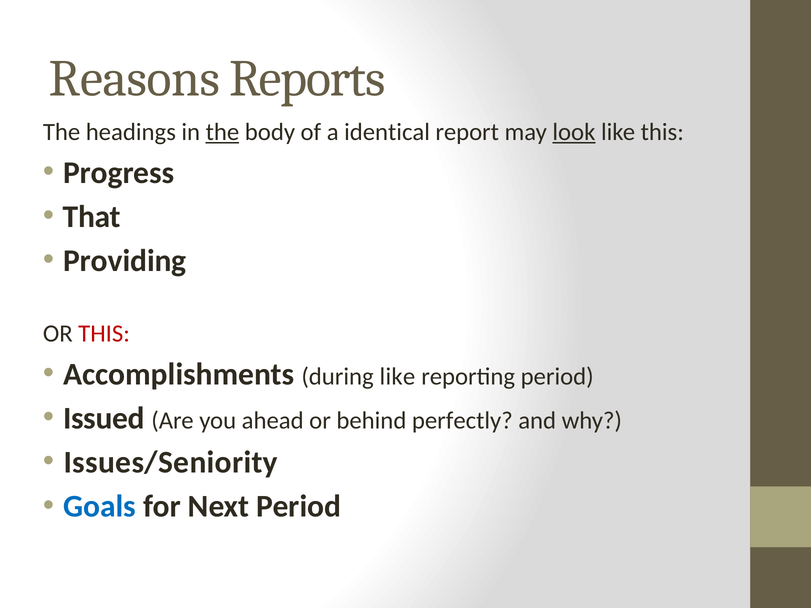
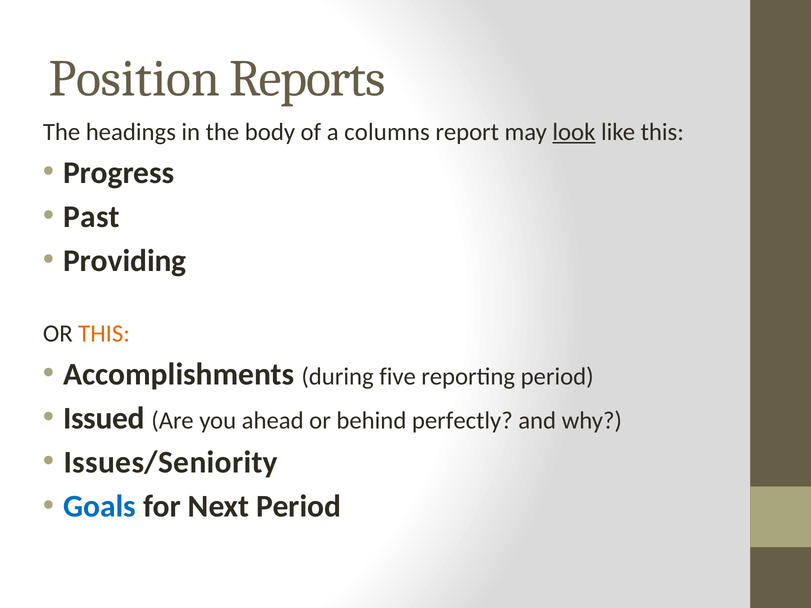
Reasons: Reasons -> Position
the at (222, 132) underline: present -> none
identical: identical -> columns
That: That -> Past
THIS at (104, 334) colour: red -> orange
during like: like -> five
